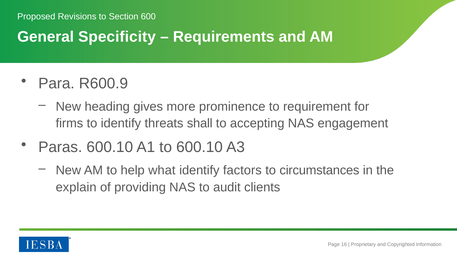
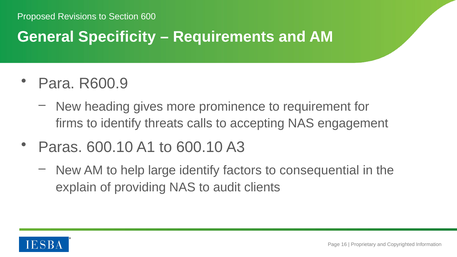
shall: shall -> calls
what: what -> large
circumstances: circumstances -> consequential
